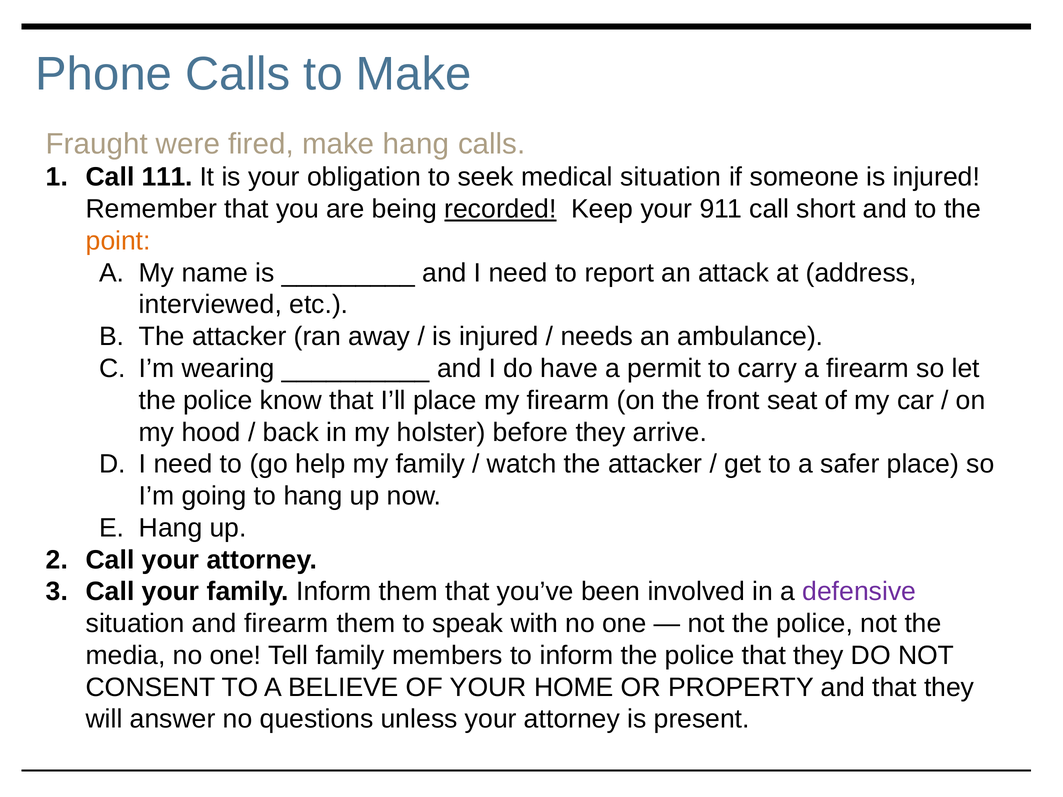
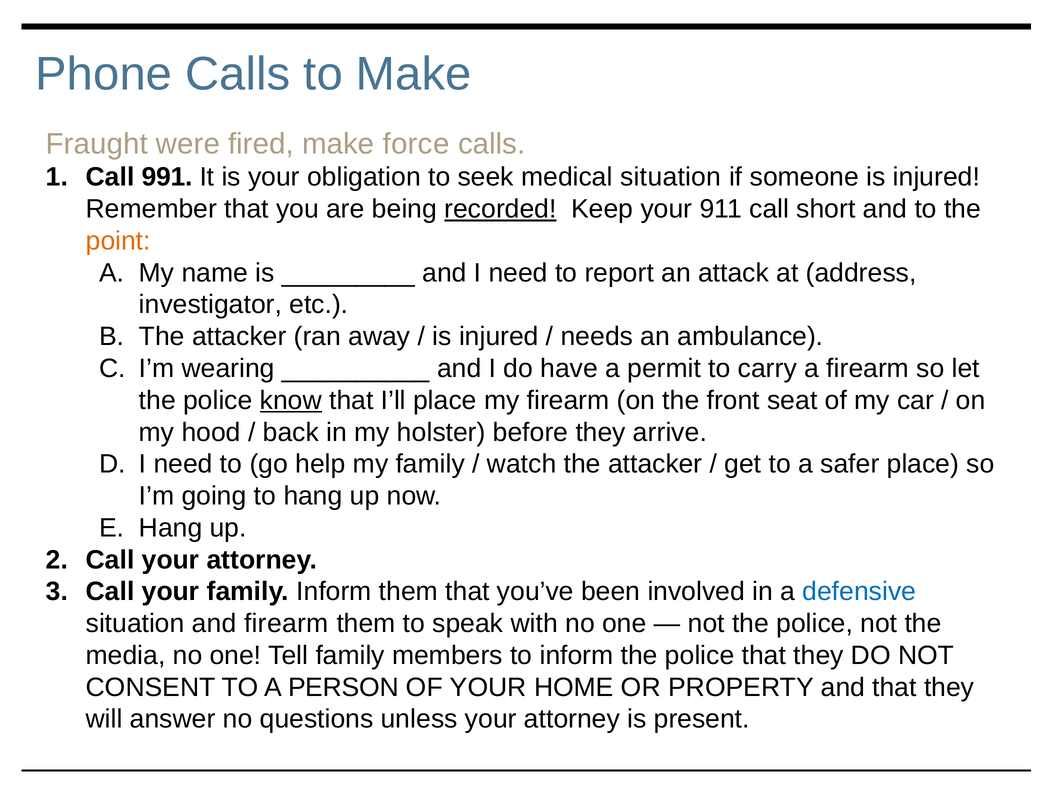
make hang: hang -> force
111: 111 -> 991
interviewed: interviewed -> investigator
know underline: none -> present
defensive colour: purple -> blue
BELIEVE: BELIEVE -> PERSON
